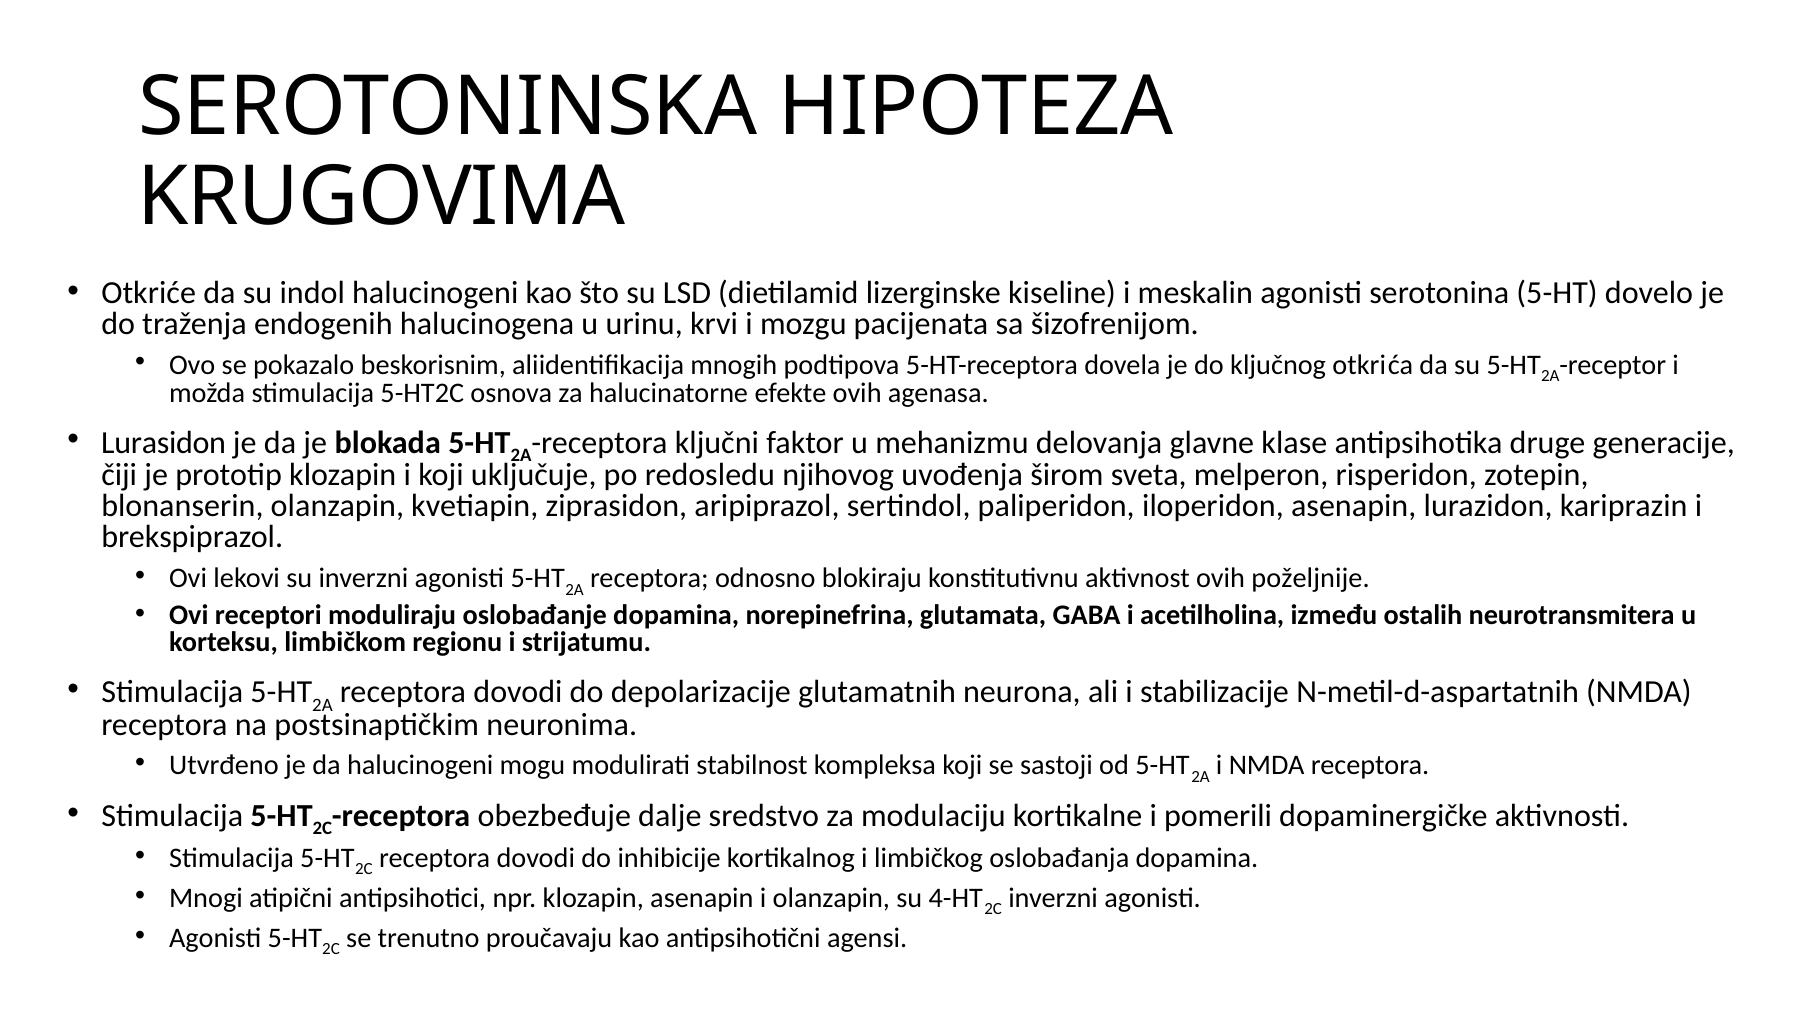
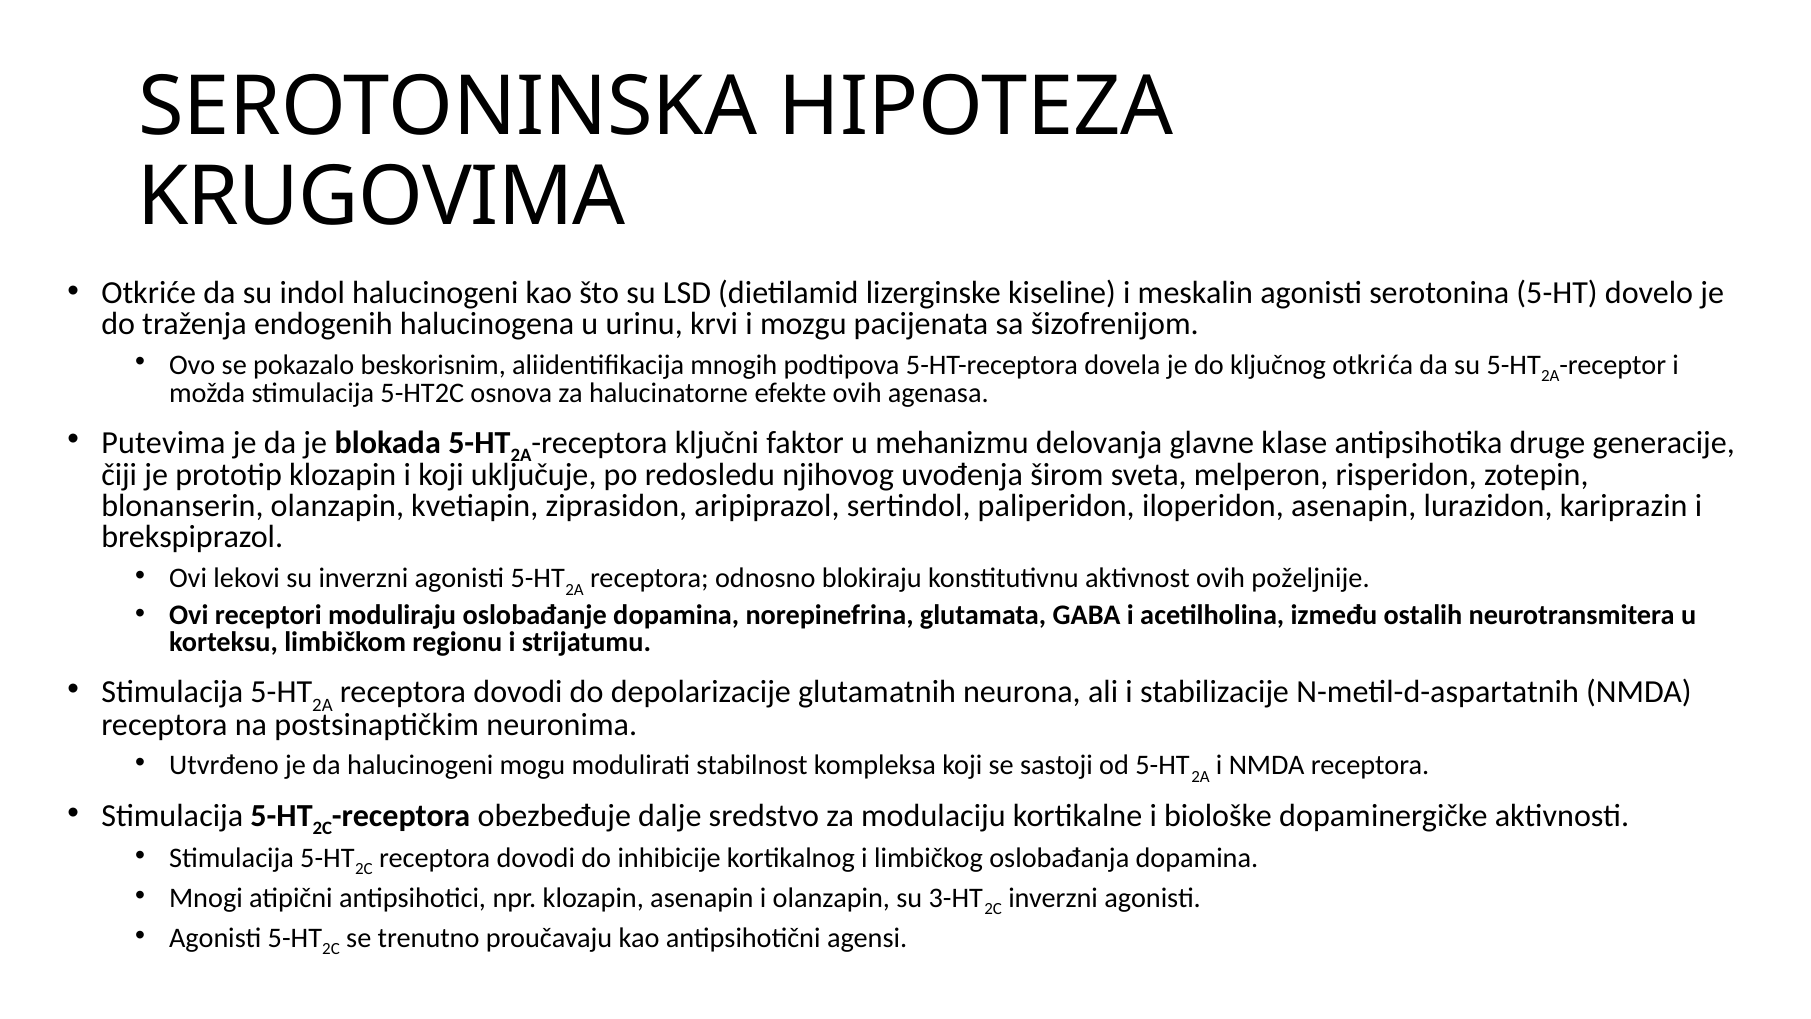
Lurasidon: Lurasidon -> Putevima
pomerili: pomerili -> biološke
4-HT: 4-HT -> 3-HT
